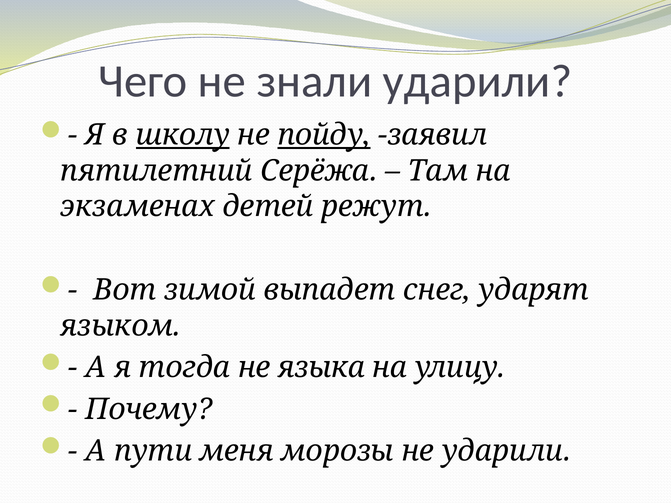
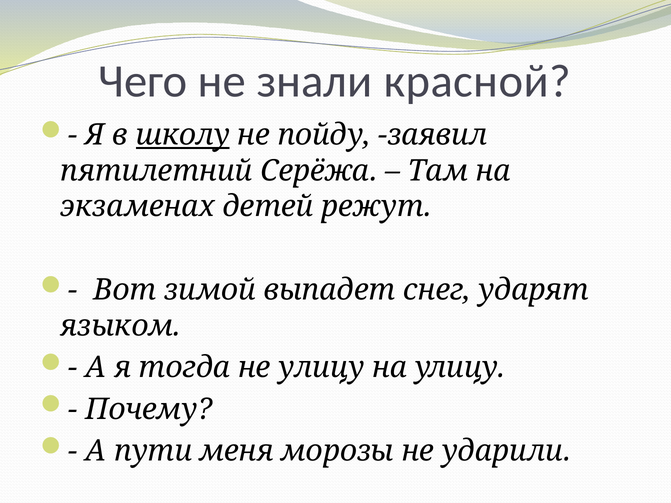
знали ударили: ударили -> красной
пойду underline: present -> none
не языка: языка -> улицу
